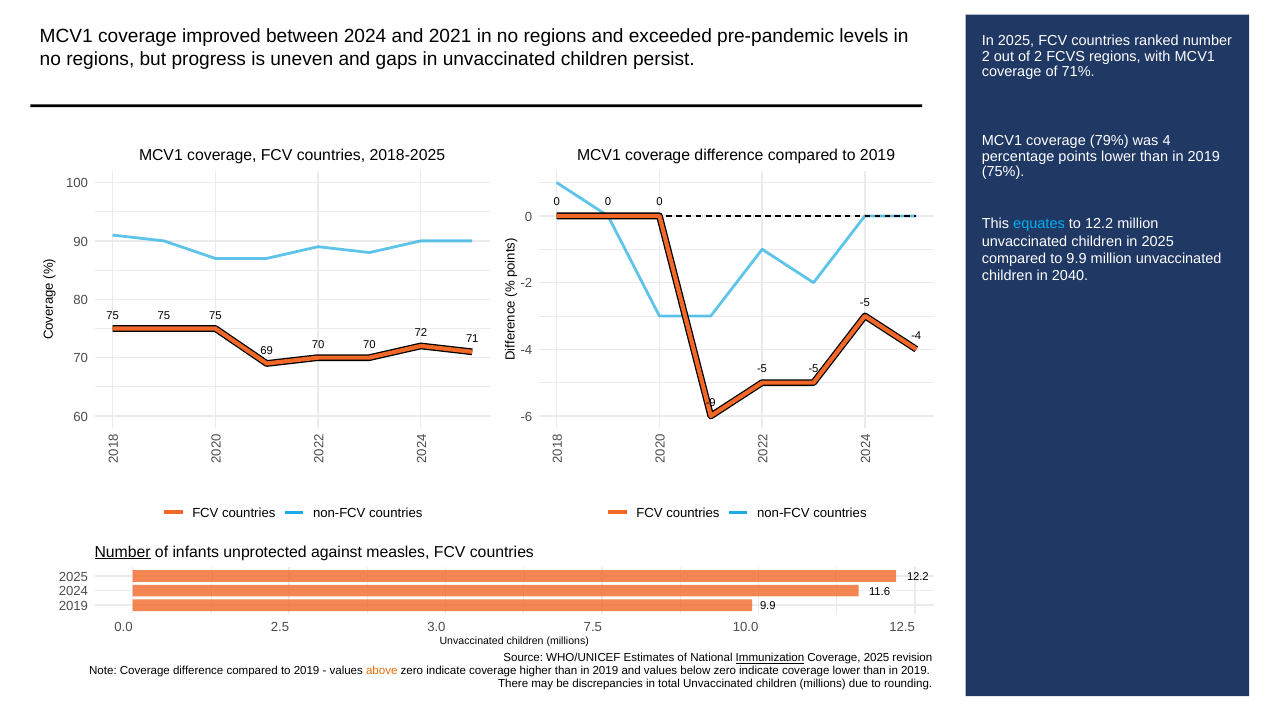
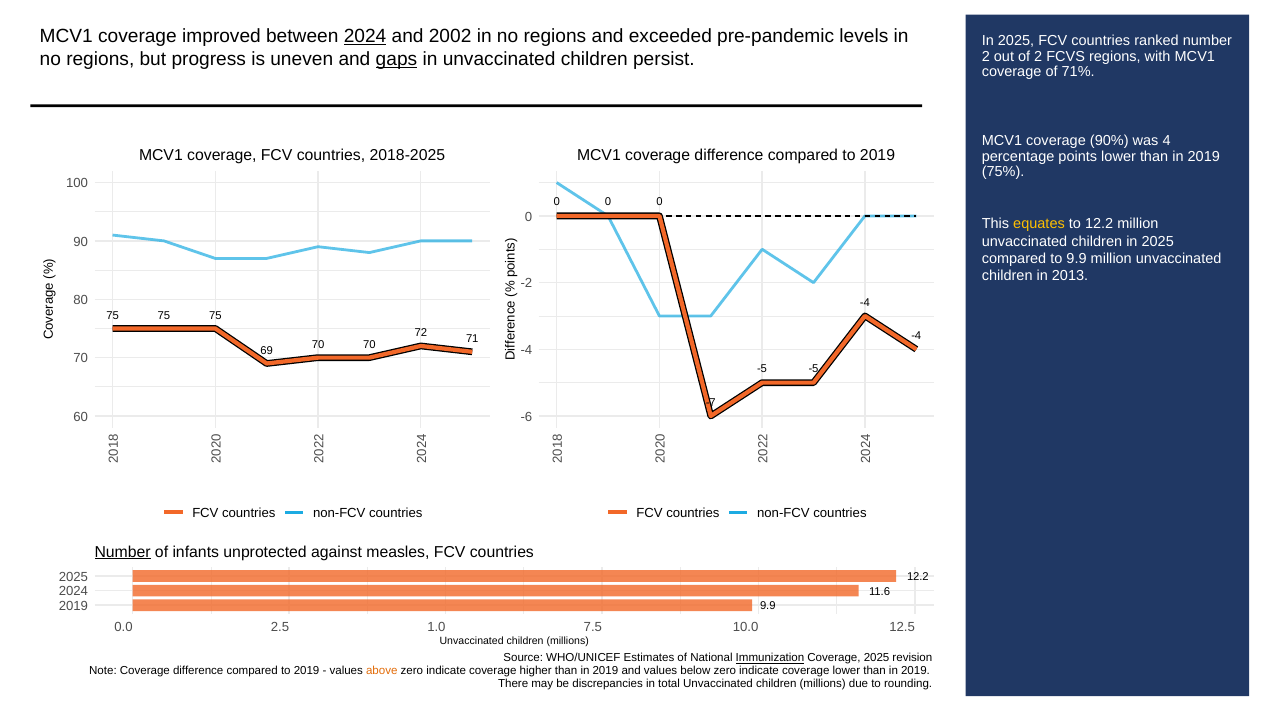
2024 at (365, 36) underline: none -> present
2021: 2021 -> 2002
gaps underline: none -> present
79%: 79% -> 90%
equates colour: light blue -> yellow
2040: 2040 -> 2013
-5 at (865, 303): -5 -> -4
-9: -9 -> -7
3.0: 3.0 -> 1.0
